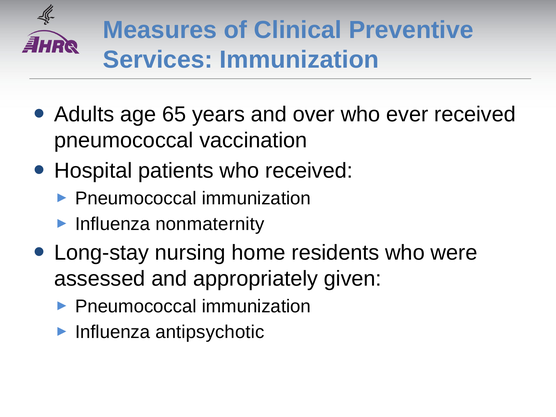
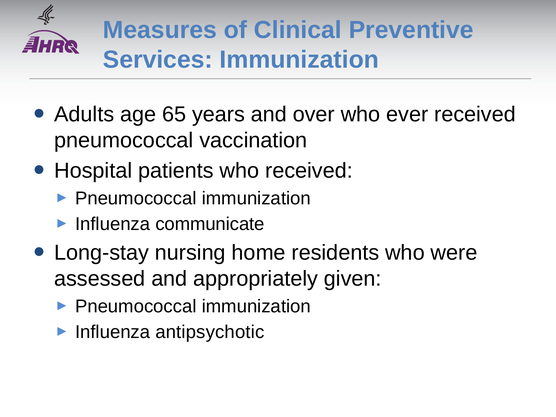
nonmaternity: nonmaternity -> communicate
